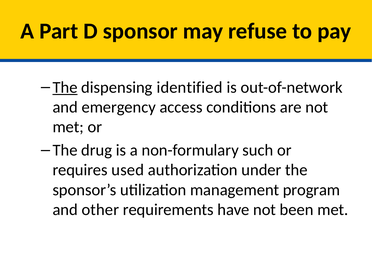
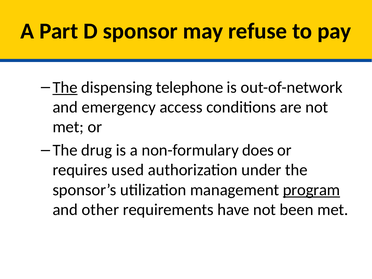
identified: identified -> telephone
such: such -> does
program underline: none -> present
